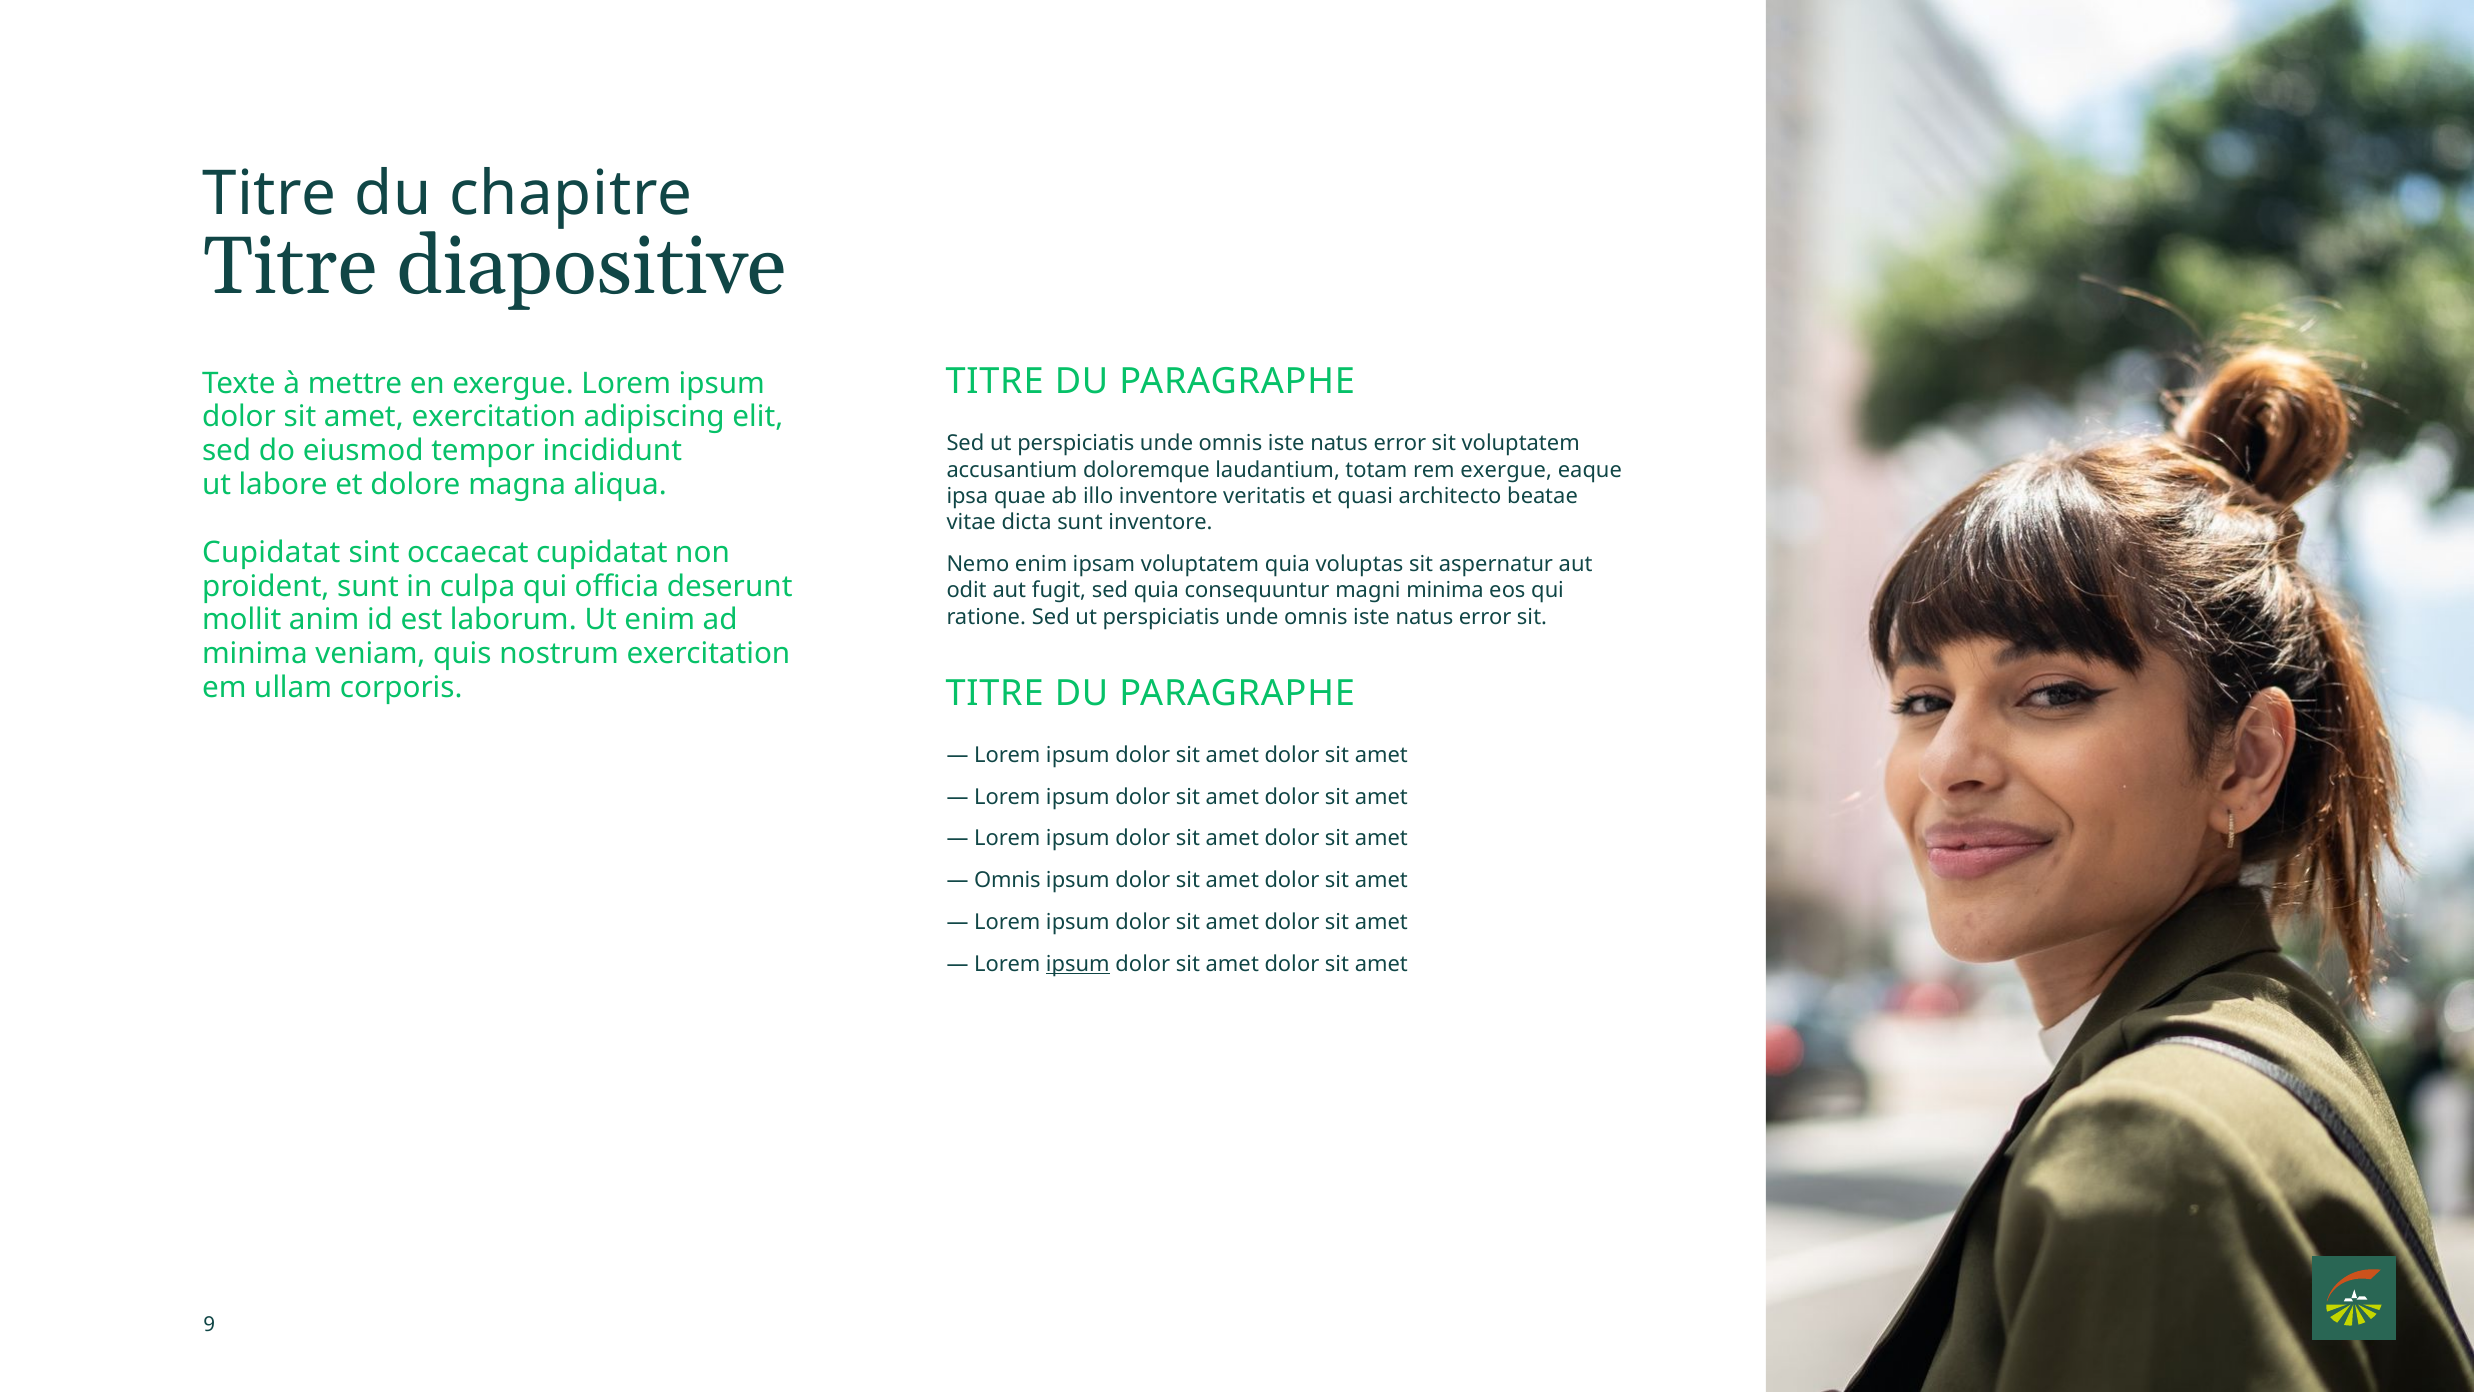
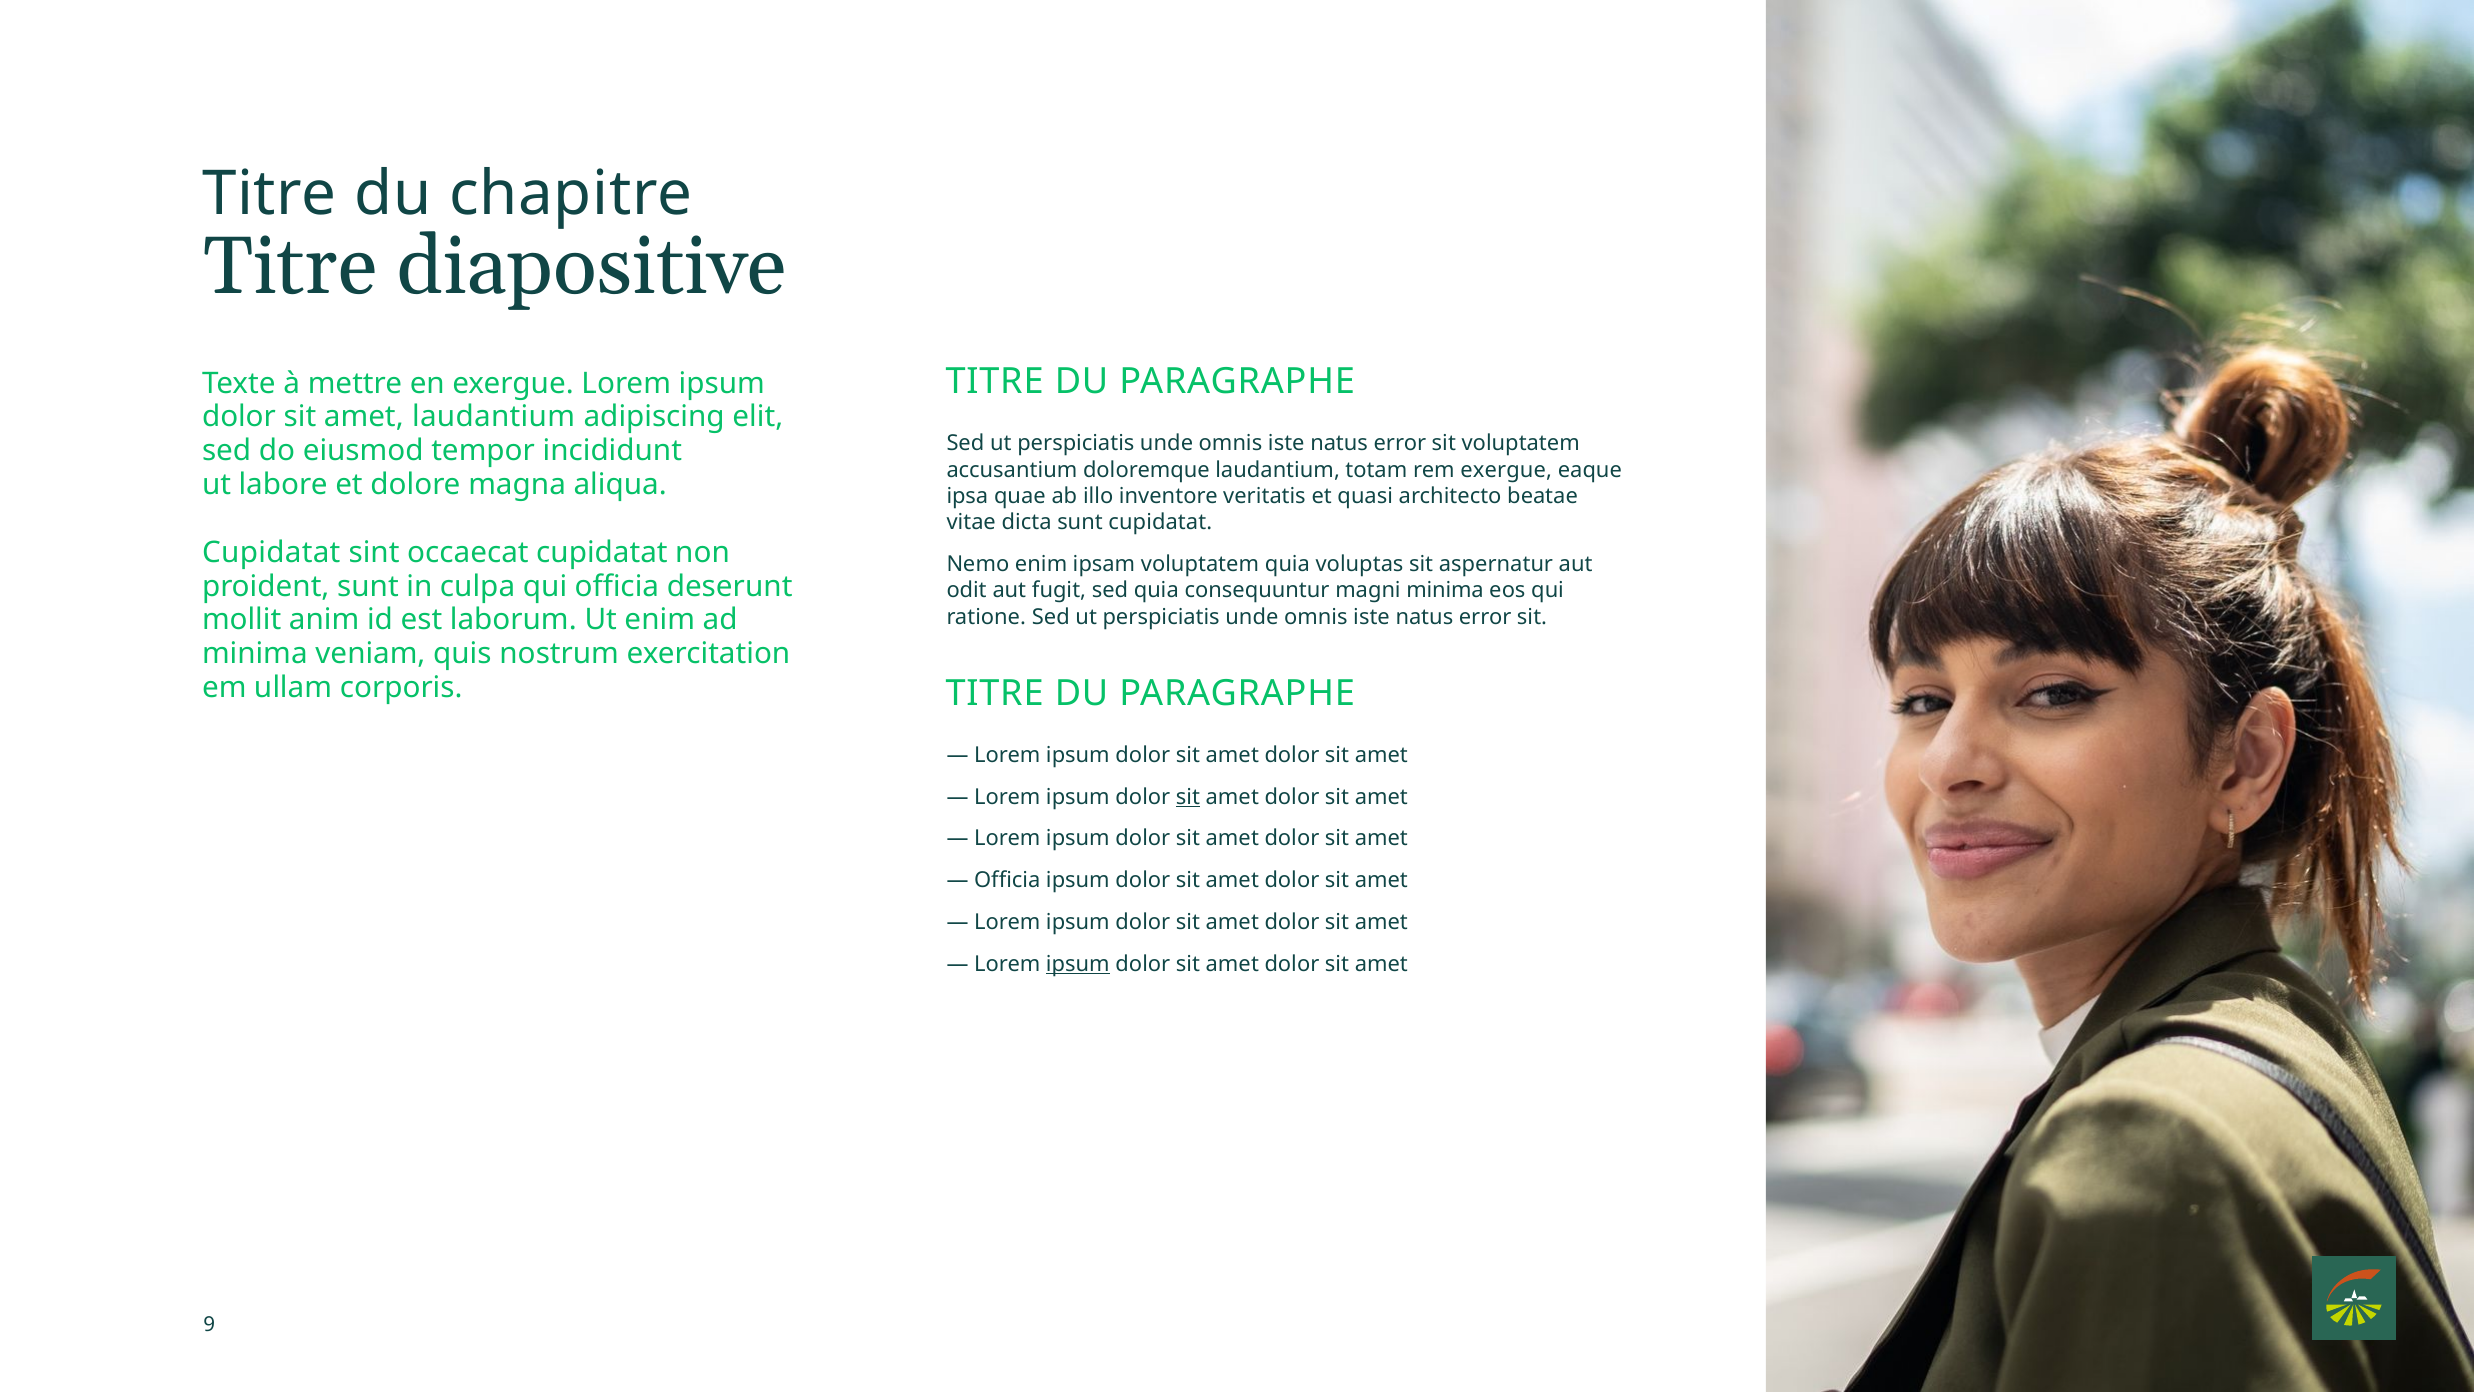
amet exercitation: exercitation -> laudantium
sunt inventore: inventore -> cupidatat
sit at (1188, 797) underline: none -> present
Omnis at (1007, 880): Omnis -> Officia
